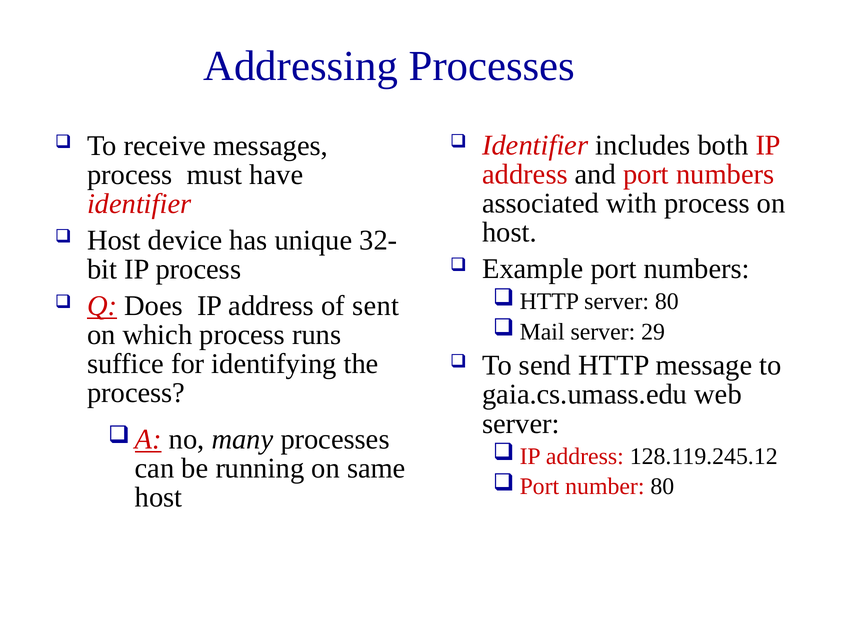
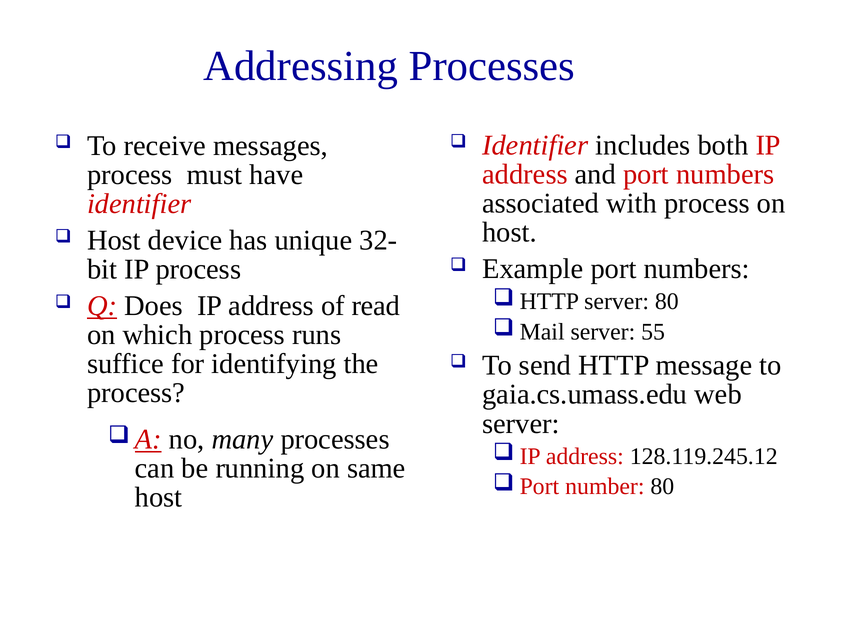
sent: sent -> read
29: 29 -> 55
